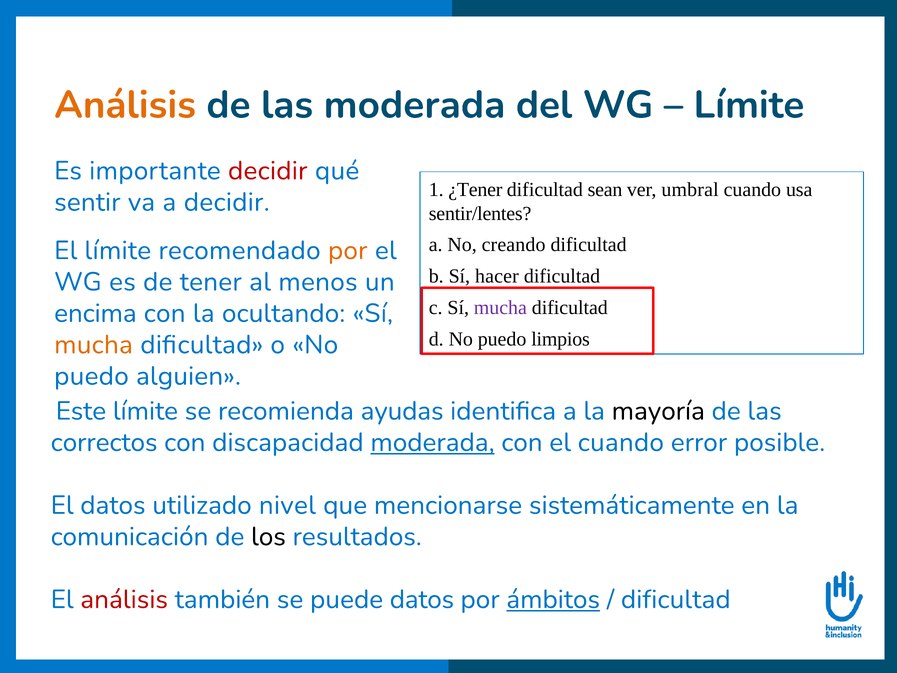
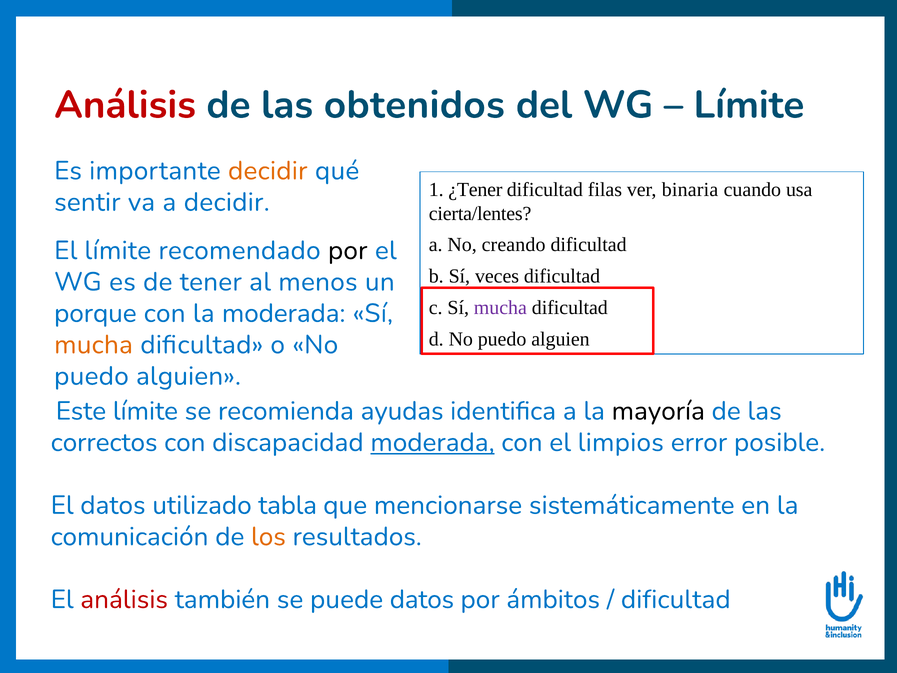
Análisis at (125, 105) colour: orange -> red
las moderada: moderada -> obtenidos
decidir at (268, 171) colour: red -> orange
sean: sean -> filas
umbral: umbral -> binaria
sentir/lentes: sentir/lentes -> cierta/lentes
por at (348, 250) colour: orange -> black
hacer: hacer -> veces
encima: encima -> porque
la ocultando: ocultando -> moderada
d No puedo limpios: limpios -> alguien
el cuando: cuando -> limpios
nivel: nivel -> tabla
los colour: black -> orange
ámbitos underline: present -> none
